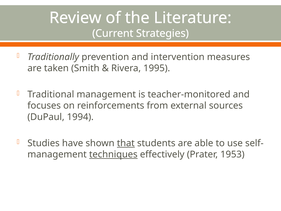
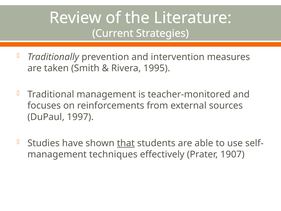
1994: 1994 -> 1997
techniques underline: present -> none
1953: 1953 -> 1907
